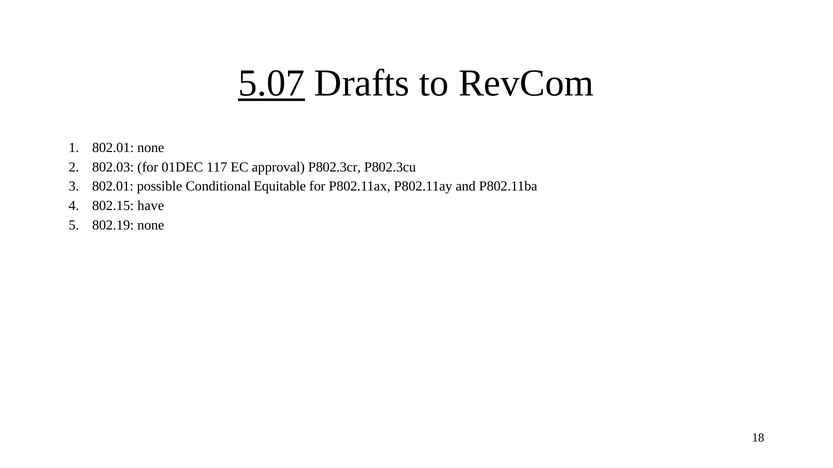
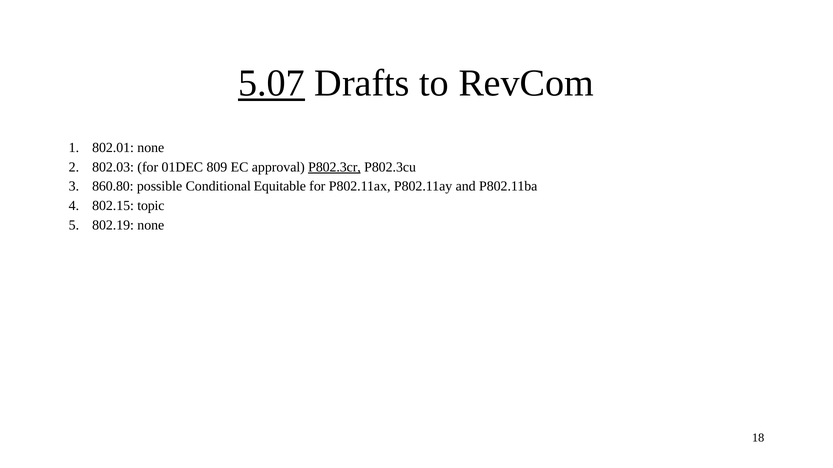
117: 117 -> 809
P802.3cr underline: none -> present
802.01 at (113, 187): 802.01 -> 860.80
have: have -> topic
